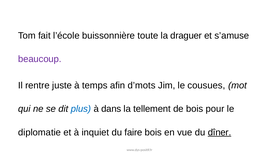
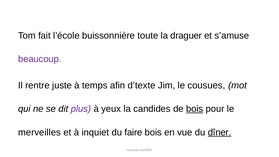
d’mots: d’mots -> d’texte
plus colour: blue -> purple
dans: dans -> yeux
tellement: tellement -> candides
bois at (195, 109) underline: none -> present
diplomatie: diplomatie -> merveilles
